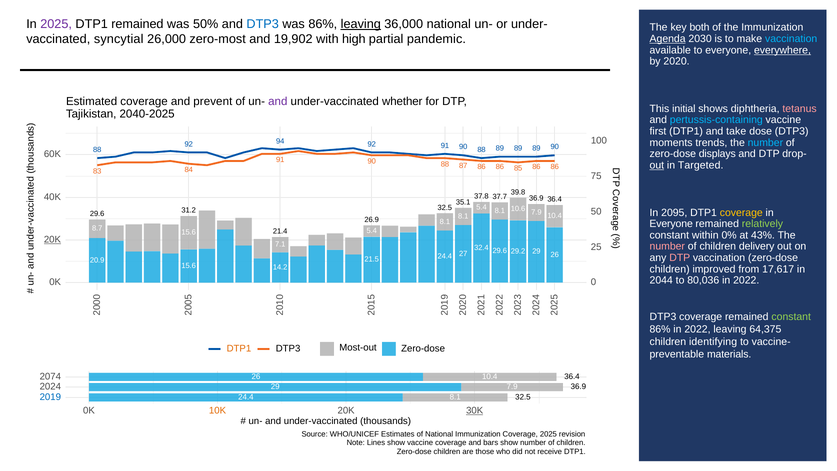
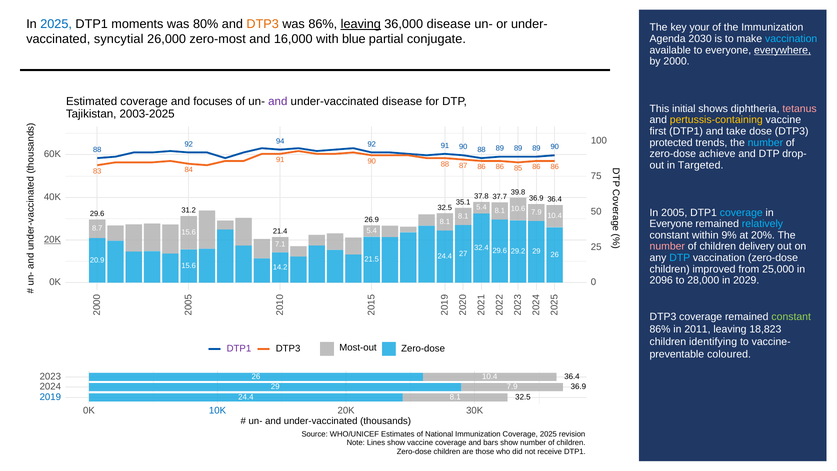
2025 at (56, 24) colour: purple -> blue
DTP1 remained: remained -> moments
50%: 50% -> 80%
DTP3 at (263, 24) colour: blue -> orange
36,000 national: national -> disease
both: both -> your
19,902: 19,902 -> 16,000
high: high -> blue
pandemic: pandemic -> conjugate
Agenda underline: present -> none
2020: 2020 -> 2000
prevent: prevent -> focuses
under-vaccinated whether: whether -> disease
2040-2025: 2040-2025 -> 2003-2025
pertussis-containing colour: light blue -> yellow
moments: moments -> protected
displays: displays -> achieve
out at (657, 165) underline: present -> none
2095: 2095 -> 2005
coverage at (741, 212) colour: yellow -> light blue
relatively colour: light green -> light blue
0%: 0% -> 9%
43%: 43% -> 20%
DTP at (680, 258) colour: pink -> light blue
17,617: 17,617 -> 25,000
2044: 2044 -> 2096
80,036: 80,036 -> 28,000
2022 at (746, 280): 2022 -> 2029
86% in 2022: 2022 -> 2011
64,375: 64,375 -> 18,823
DTP1 at (239, 348) colour: orange -> purple
materials: materials -> coloured
2074: 2074 -> 2023
10K colour: orange -> blue
30K underline: present -> none
